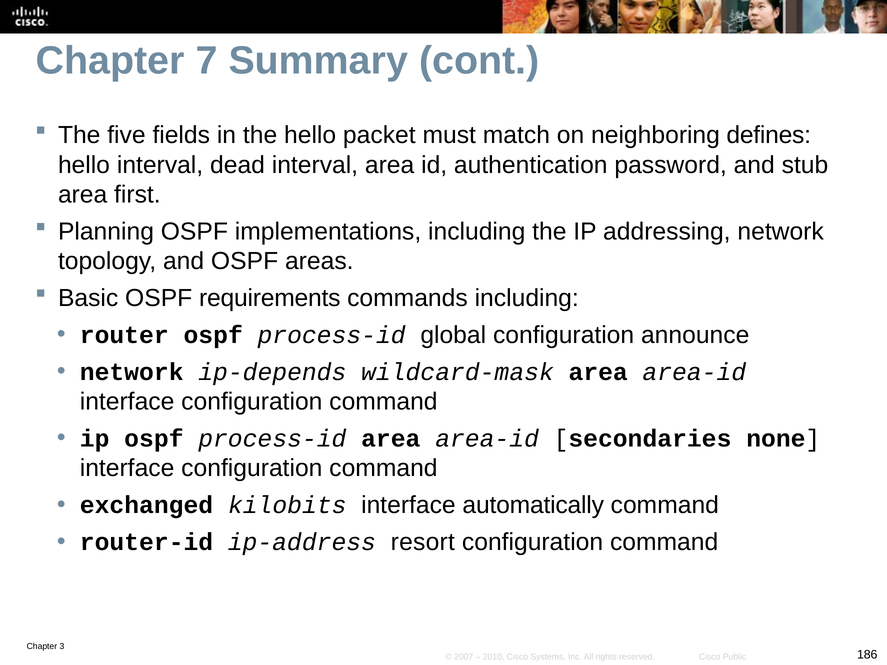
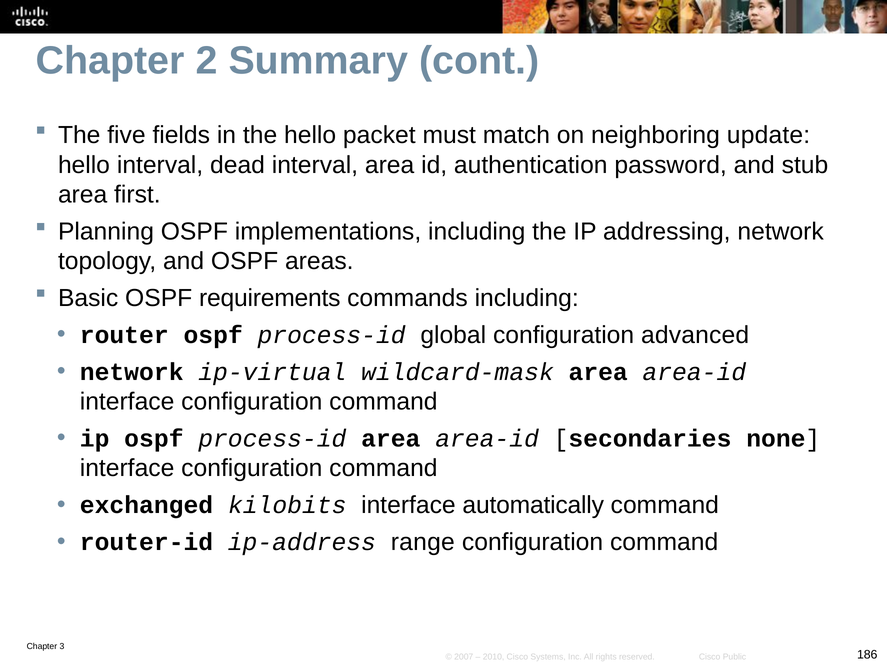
7: 7 -> 2
defines: defines -> update
announce: announce -> advanced
ip-depends: ip-depends -> ip-virtual
resort: resort -> range
